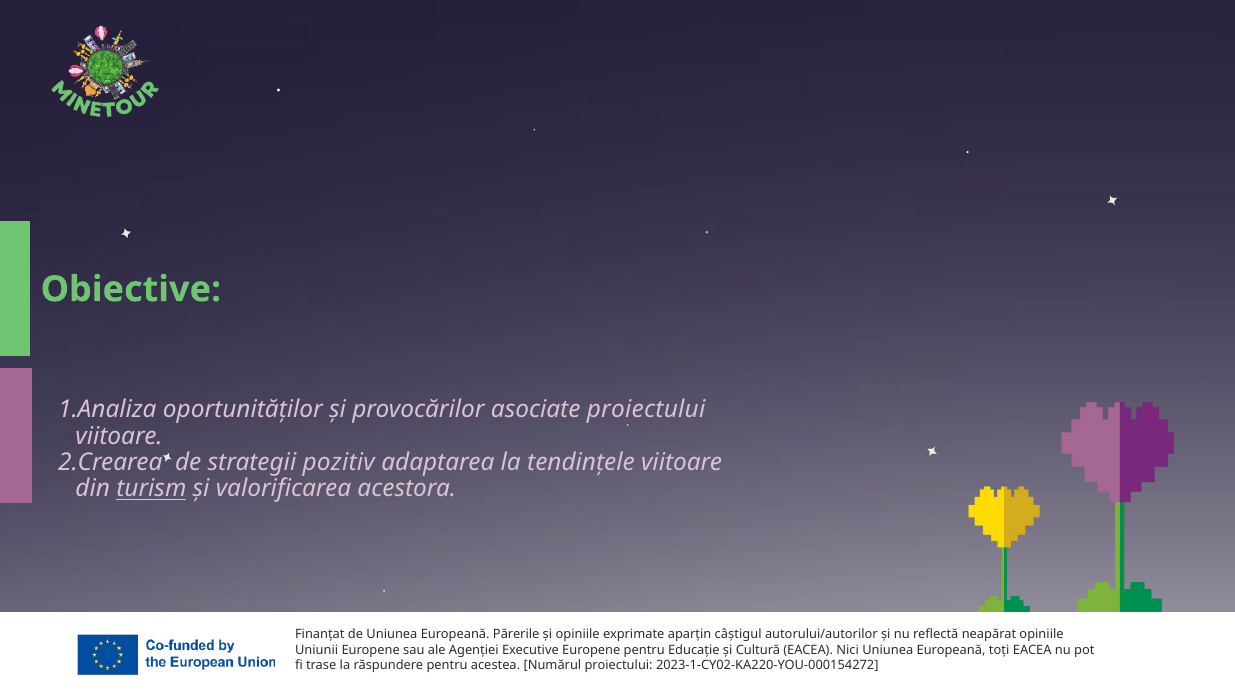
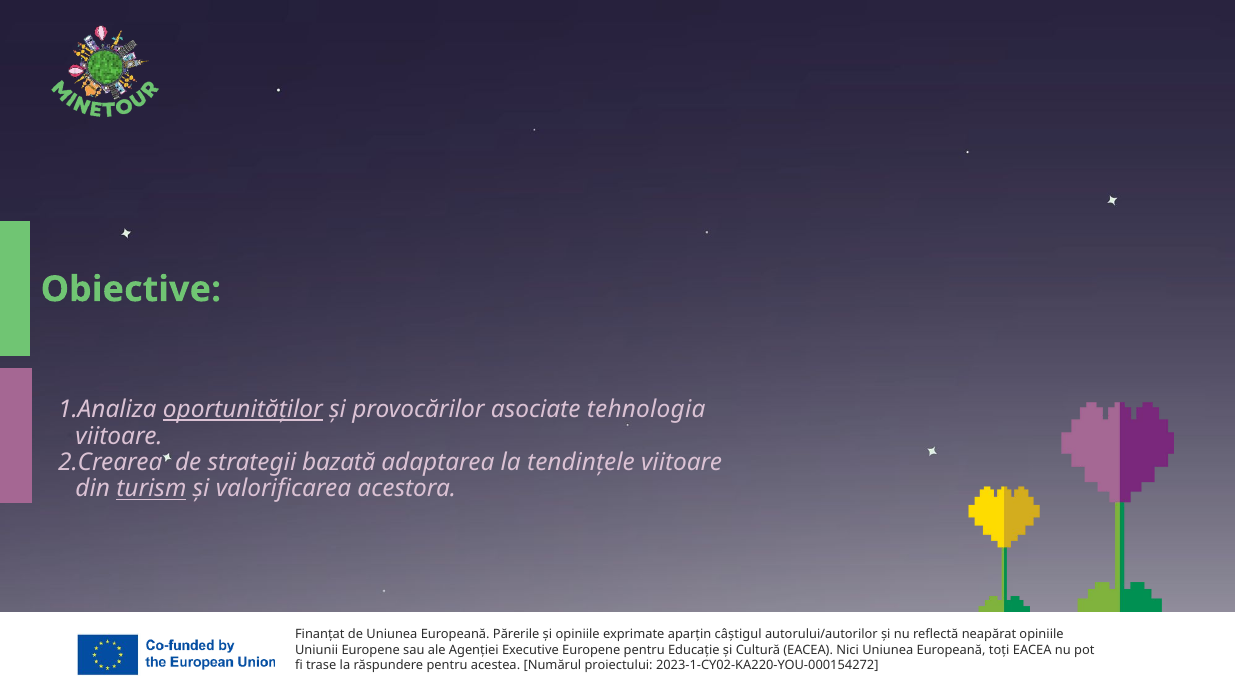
oportunităților underline: none -> present
asociate proiectului: proiectului -> tehnologia
pozitiv: pozitiv -> bazată
